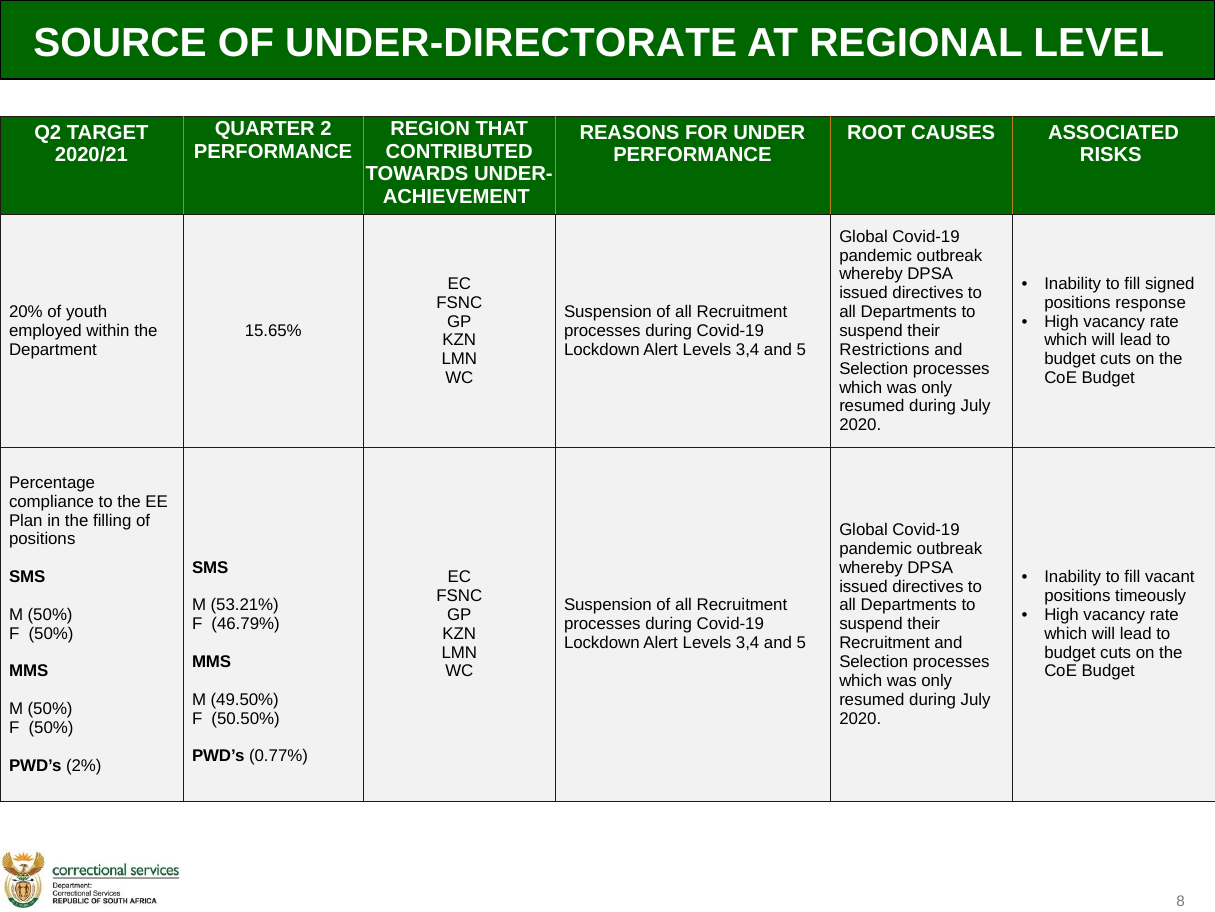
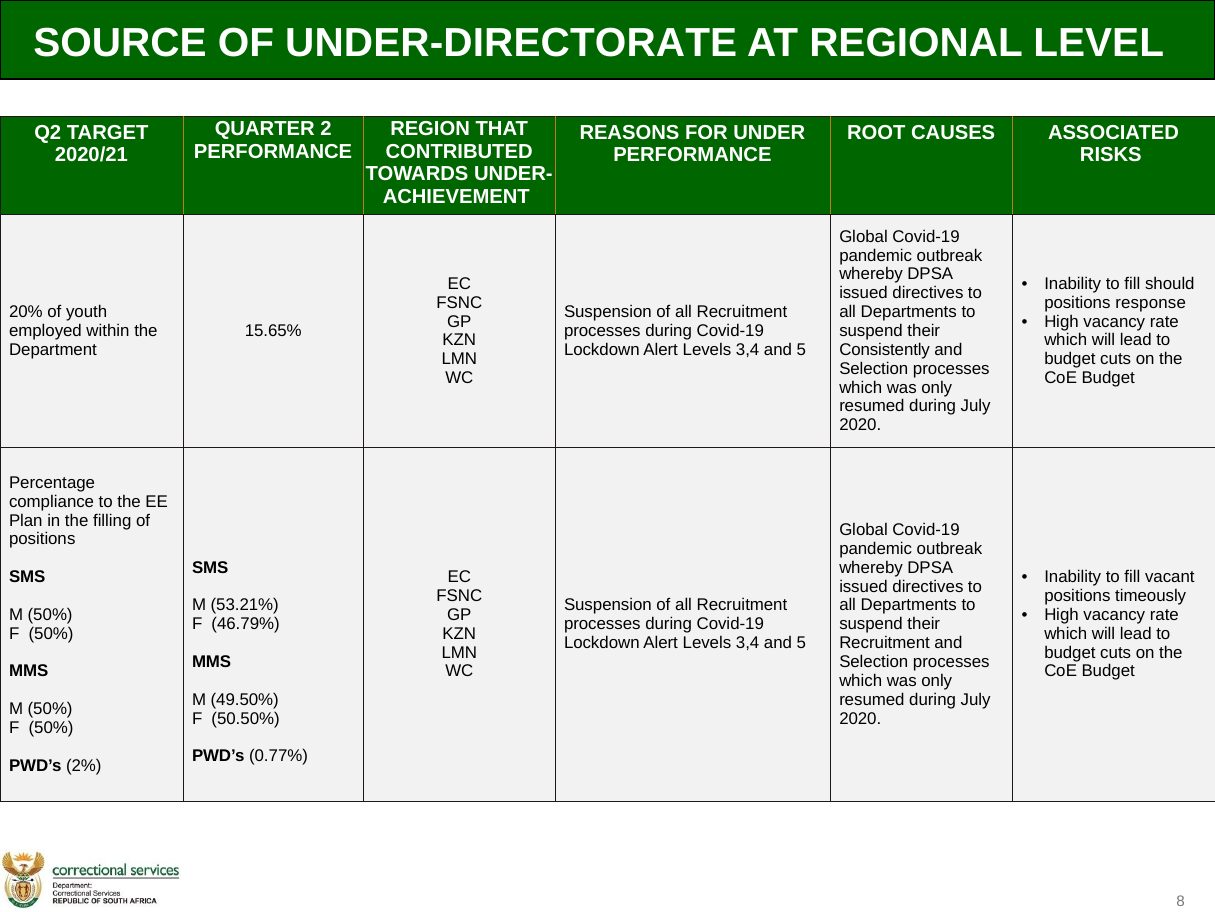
signed: signed -> should
Restrictions: Restrictions -> Consistently
